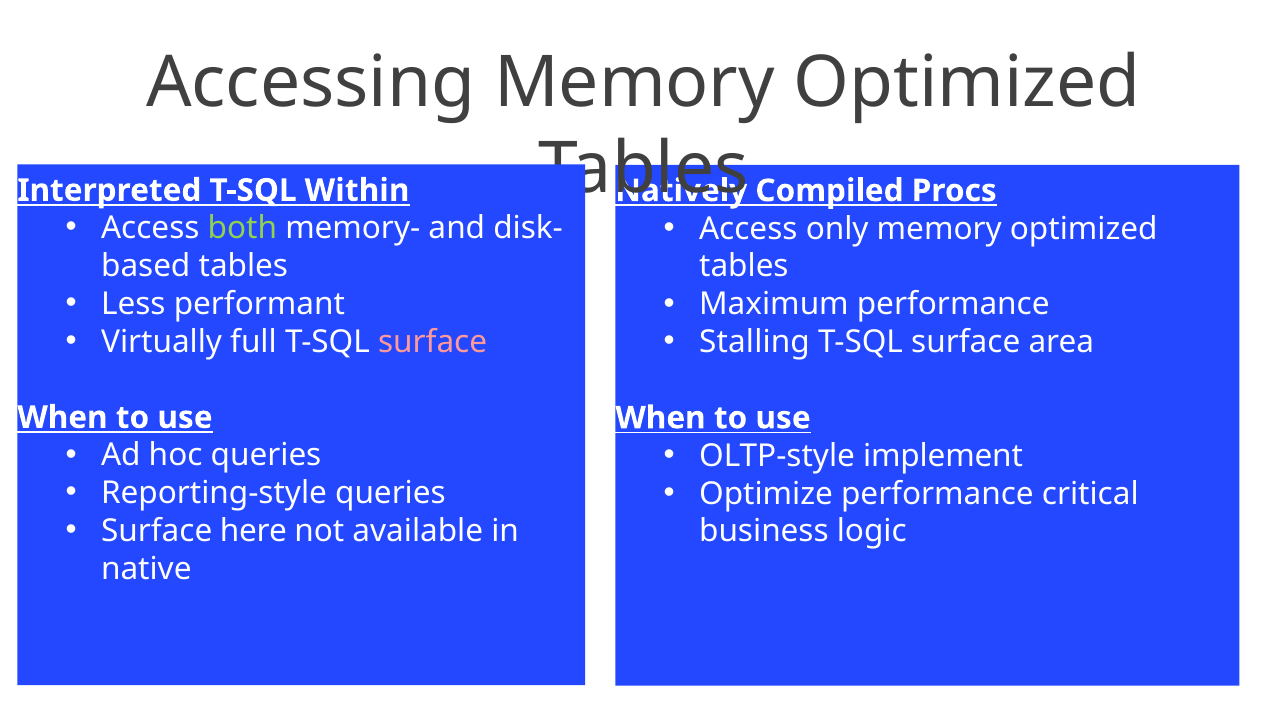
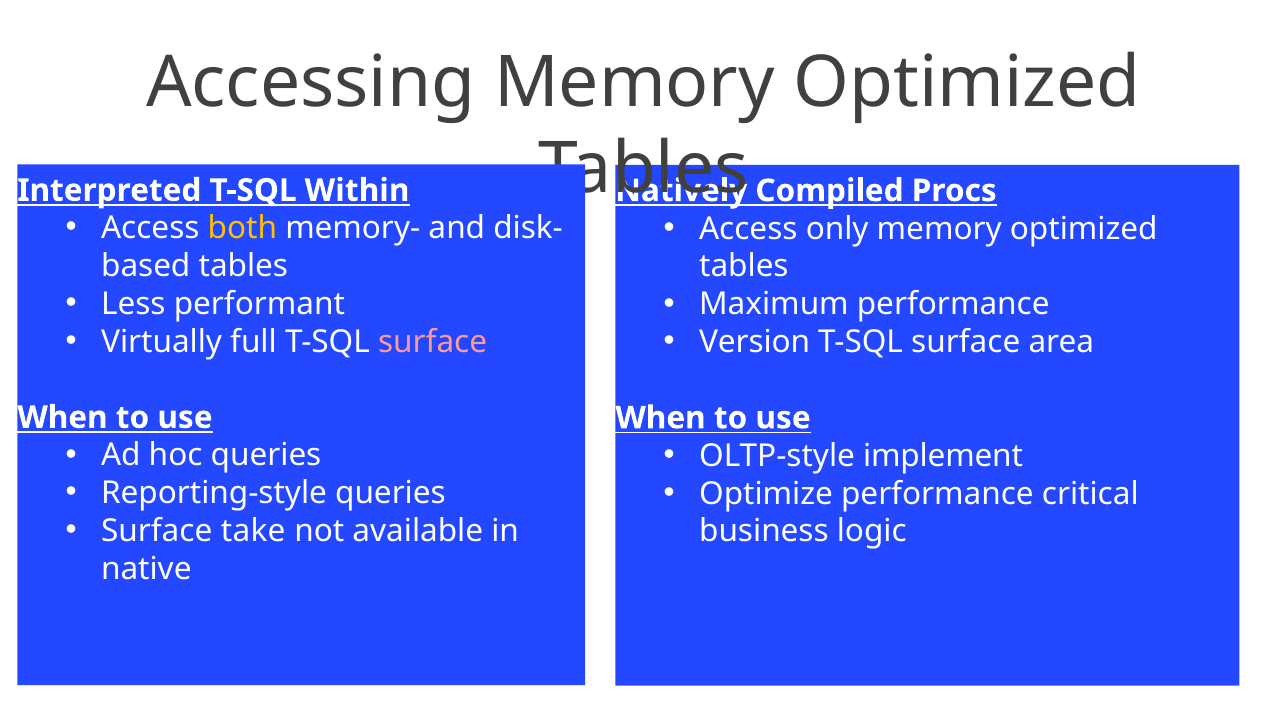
both colour: light green -> yellow
Stalling: Stalling -> Version
here: here -> take
